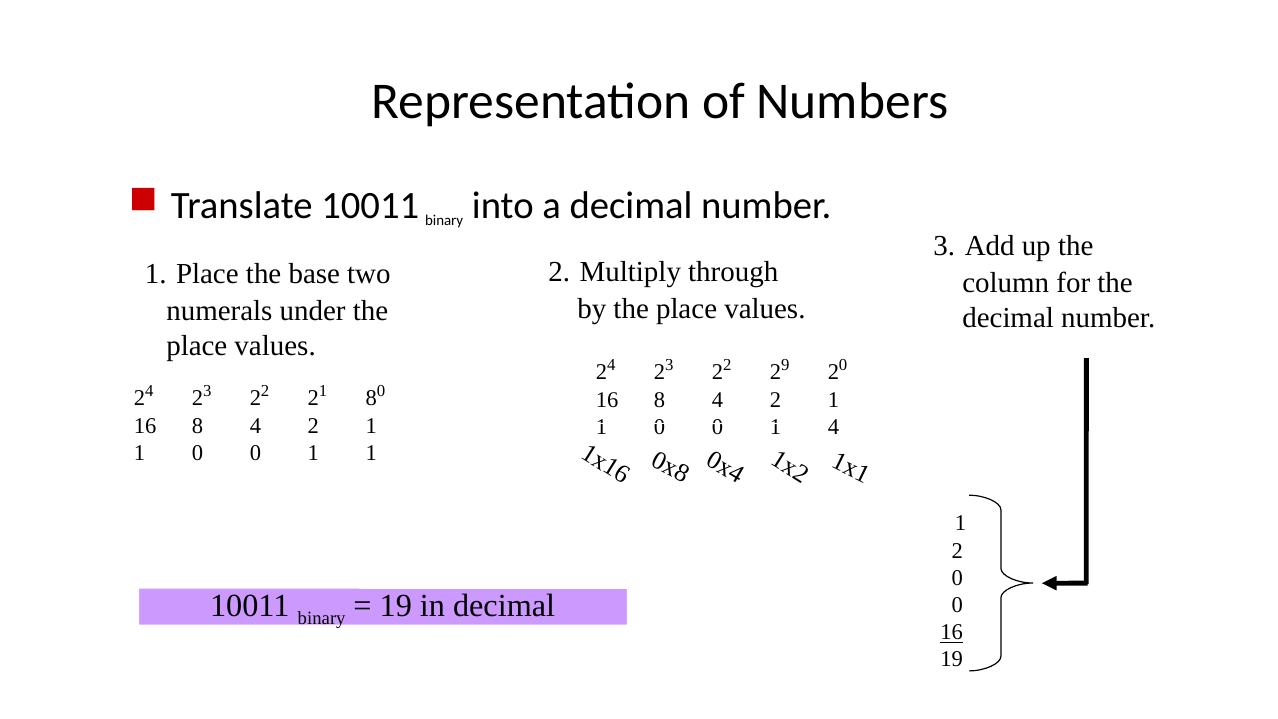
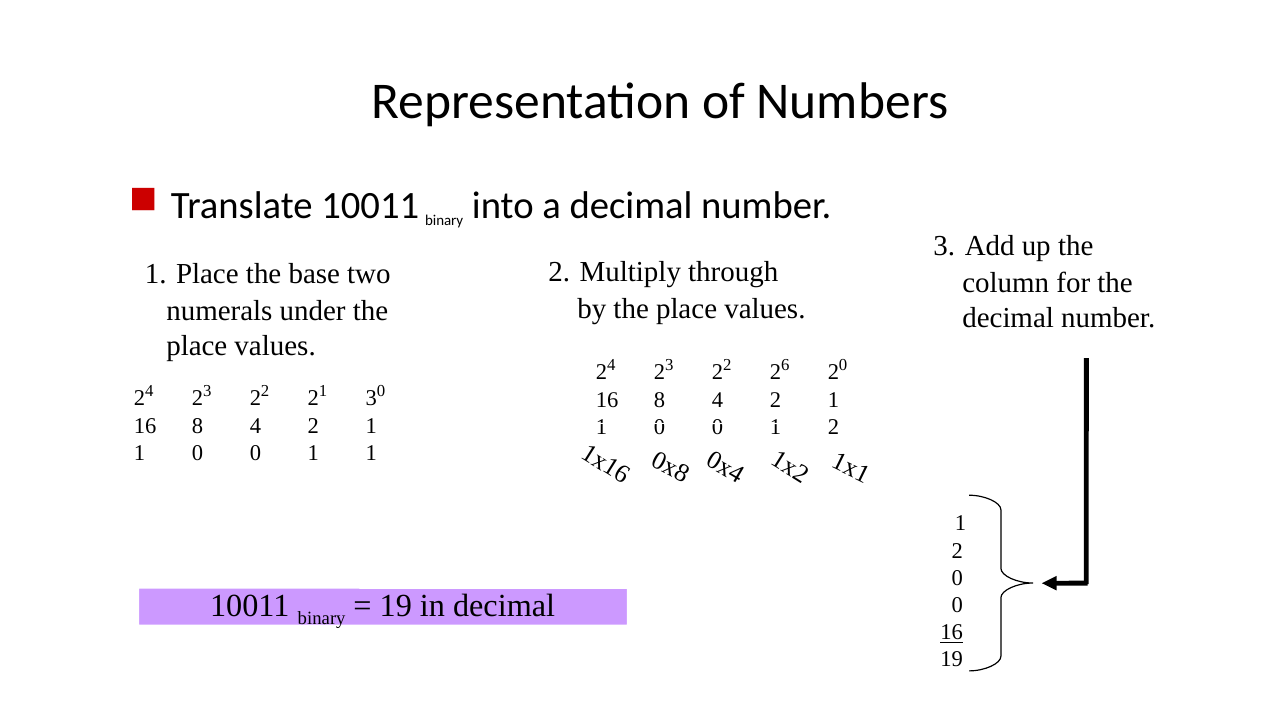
2 9: 9 -> 6
1 8: 8 -> 3
0 1 4: 4 -> 2
